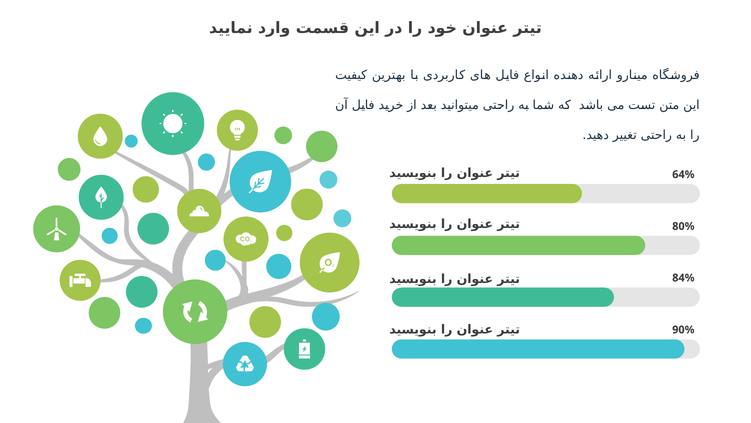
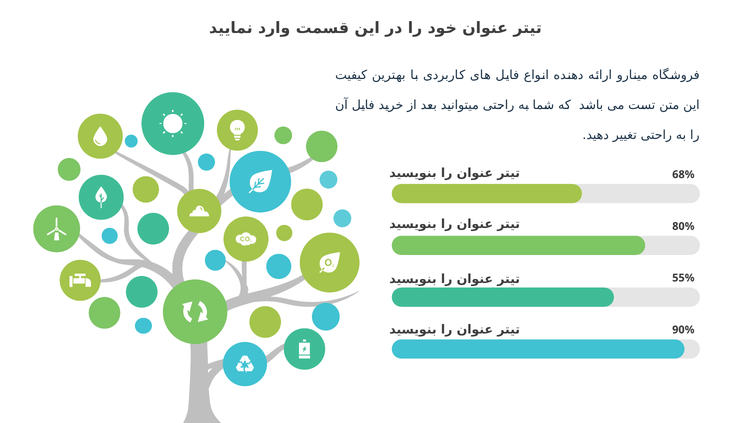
64%: 64% -> 68%
84%: 84% -> 55%
